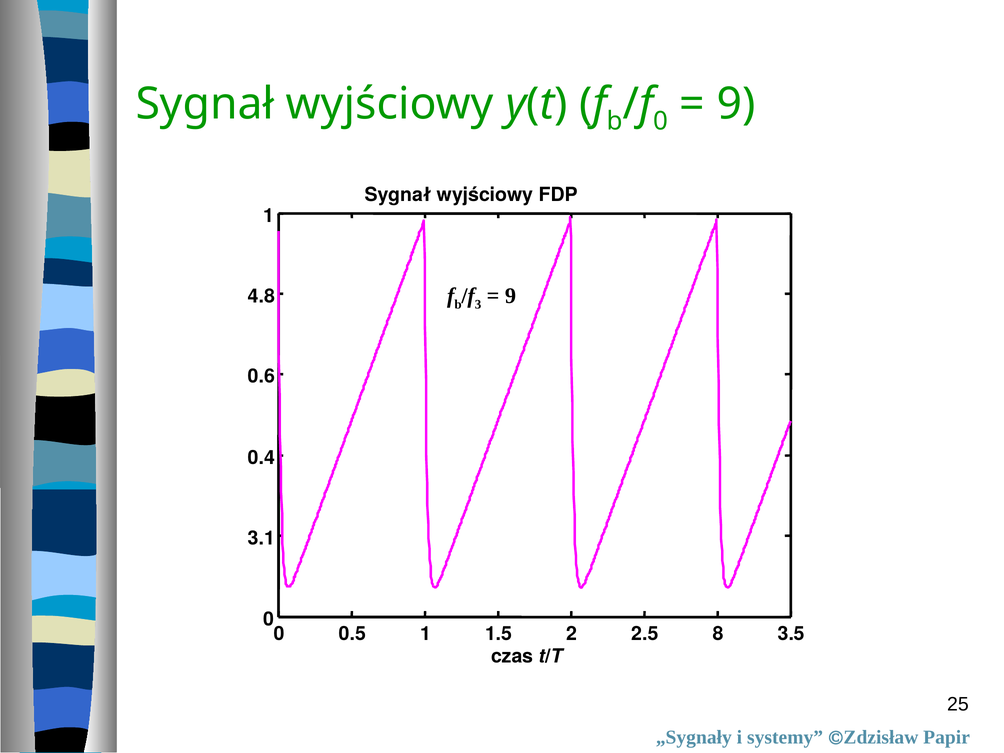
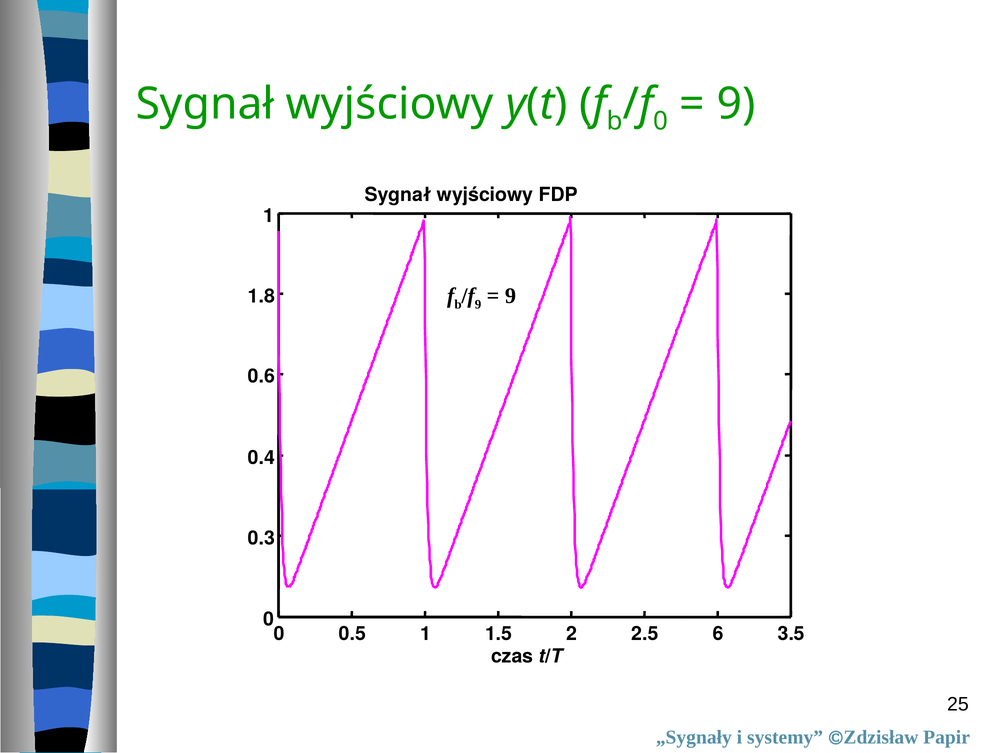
3 at (478, 305): 3 -> 9
4.8: 4.8 -> 1.8
3.1: 3.1 -> 0.3
8: 8 -> 6
